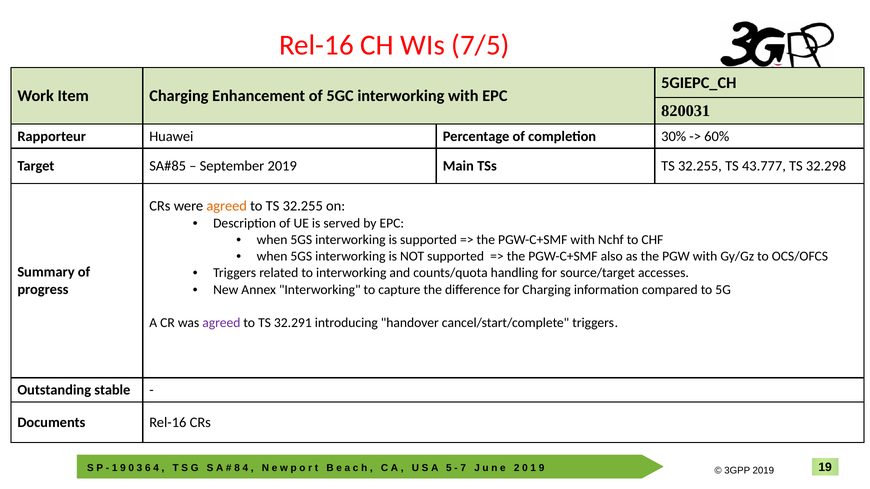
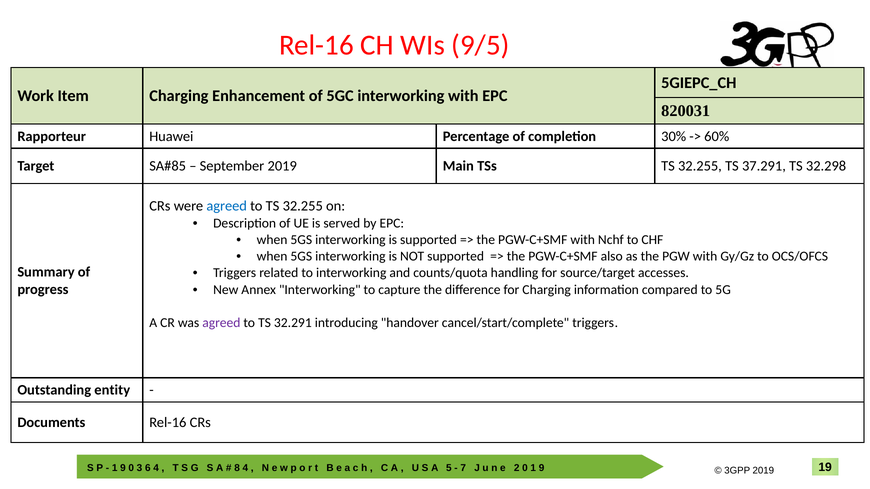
7/5: 7/5 -> 9/5
43.777: 43.777 -> 37.291
agreed at (227, 206) colour: orange -> blue
stable: stable -> entity
